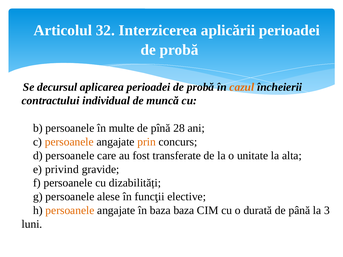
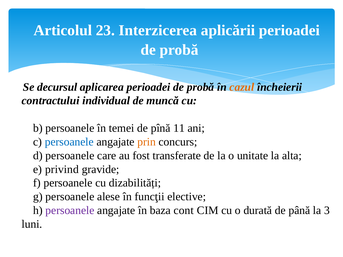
32: 32 -> 23
multe: multe -> temei
28: 28 -> 11
persoanele at (69, 142) colour: orange -> blue
persoanele at (70, 211) colour: orange -> purple
baza baza: baza -> cont
